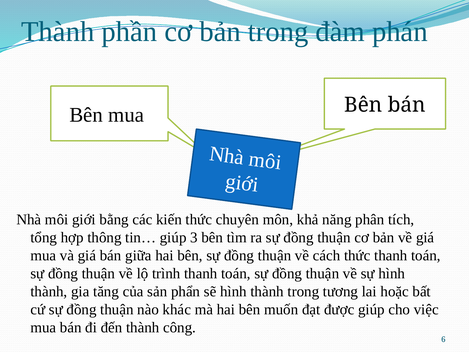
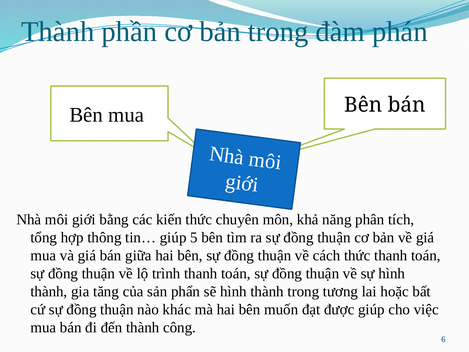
3: 3 -> 5
